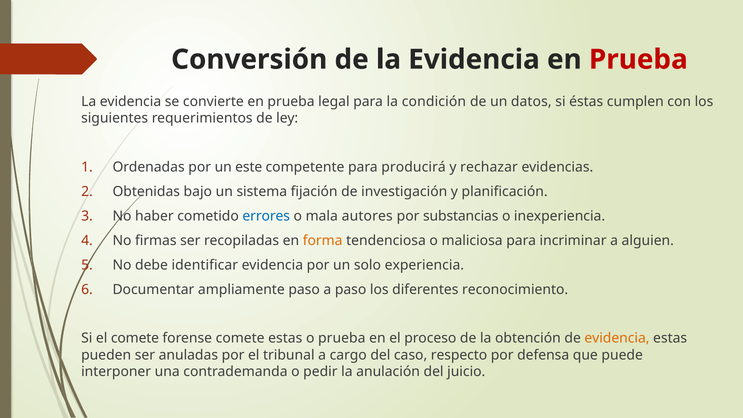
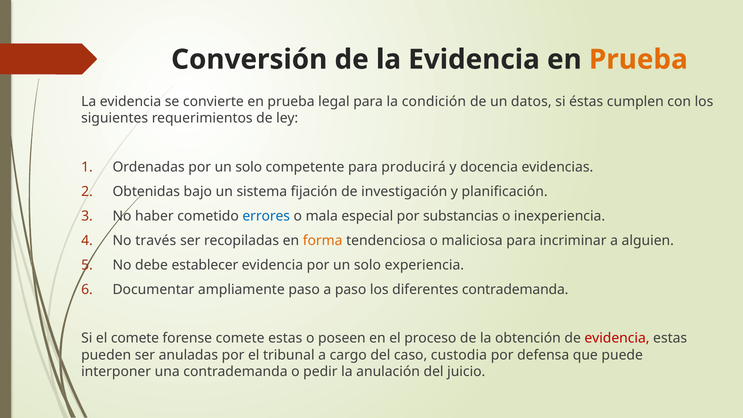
Prueba at (638, 59) colour: red -> orange
Ordenadas por un este: este -> solo
rechazar: rechazar -> docencia
autores: autores -> especial
firmas: firmas -> través
identificar: identificar -> establecer
diferentes reconocimiento: reconocimiento -> contrademanda
o prueba: prueba -> poseen
evidencia at (617, 338) colour: orange -> red
respecto: respecto -> custodia
